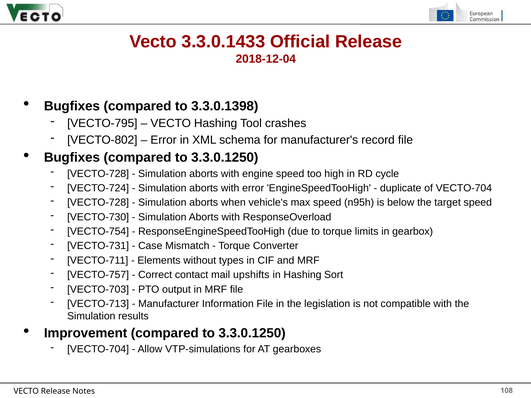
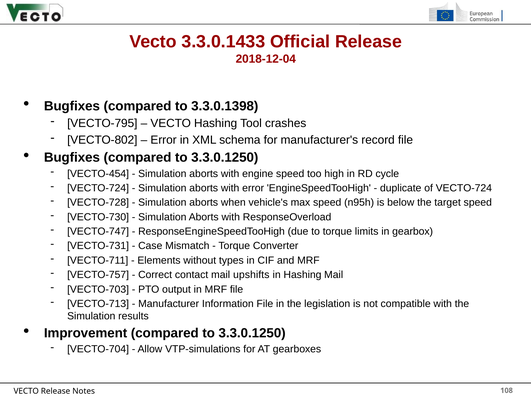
VECTO-728 at (98, 174): VECTO-728 -> VECTO-454
of VECTO-704: VECTO-704 -> VECTO-724
VECTO-754: VECTO-754 -> VECTO-747
Hashing Sort: Sort -> Mail
